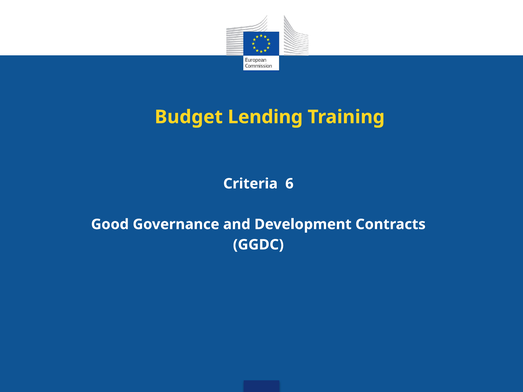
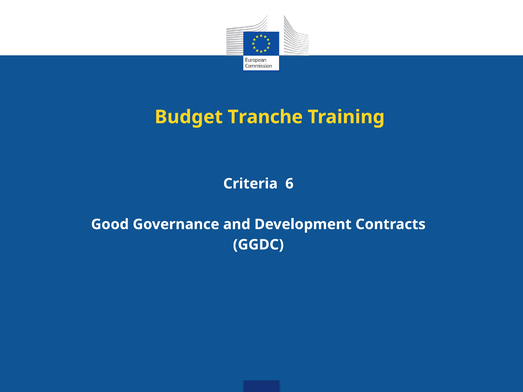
Lending: Lending -> Tranche
